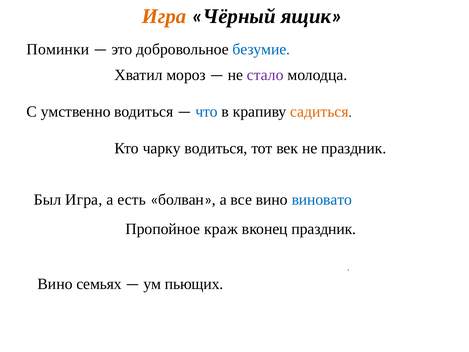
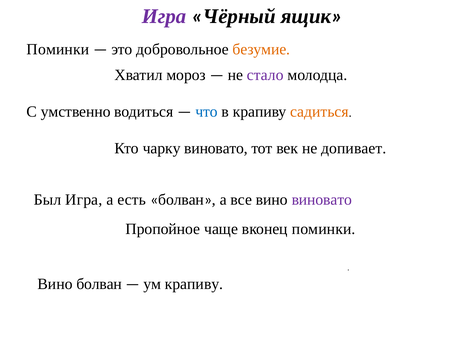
Игра at (164, 16) colour: orange -> purple
безумие colour: blue -> orange
чарку водиться: водиться -> виновато
не праздник: праздник -> допивает
виновато at (322, 200) colour: blue -> purple
краж: краж -> чаще
вконец праздник: праздник -> поминки
Вино семьях: семьях -> болван
ум пьющих: пьющих -> крапиву
